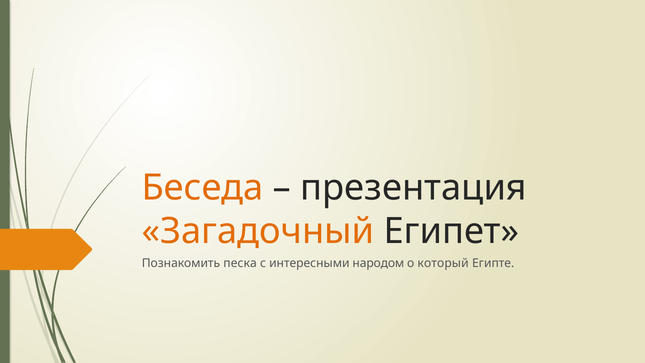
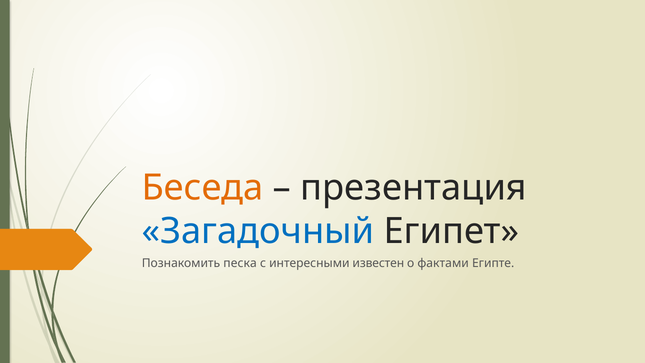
Загадочный colour: orange -> blue
народом: народом -> известен
который: который -> фактами
